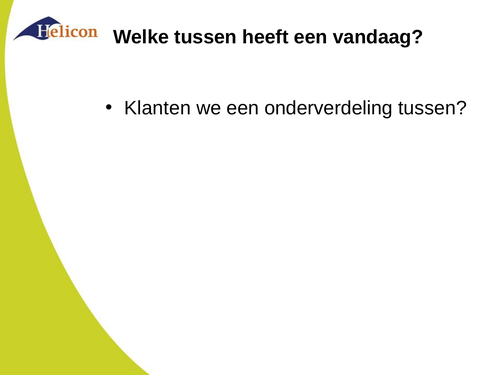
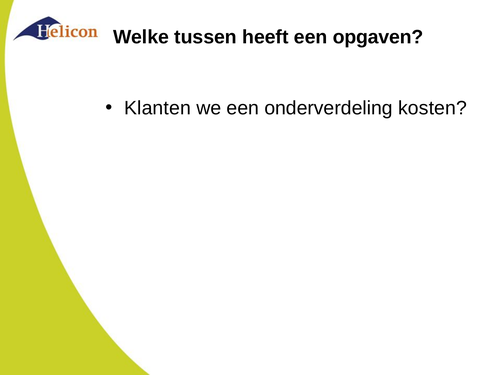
vandaag: vandaag -> opgaven
onderverdeling tussen: tussen -> kosten
